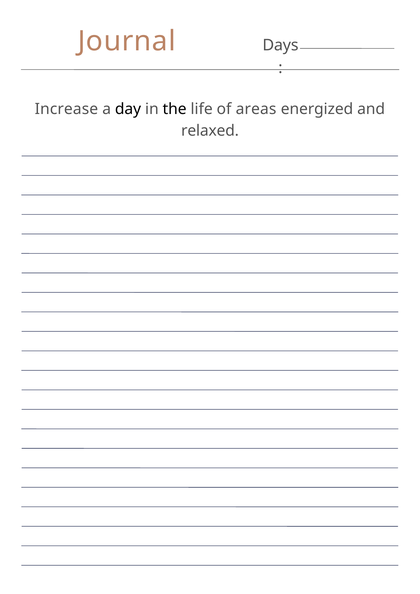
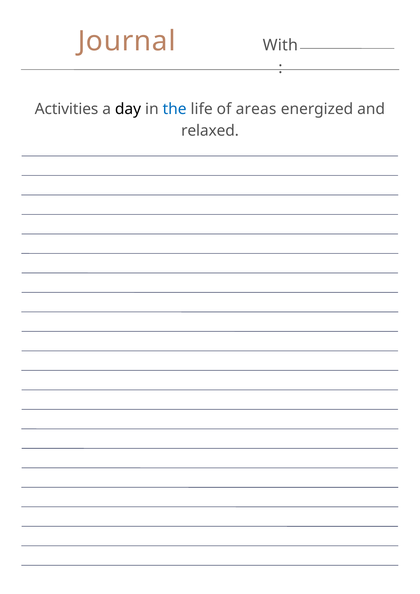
Days: Days -> With
Increase: Increase -> Activities
the colour: black -> blue
